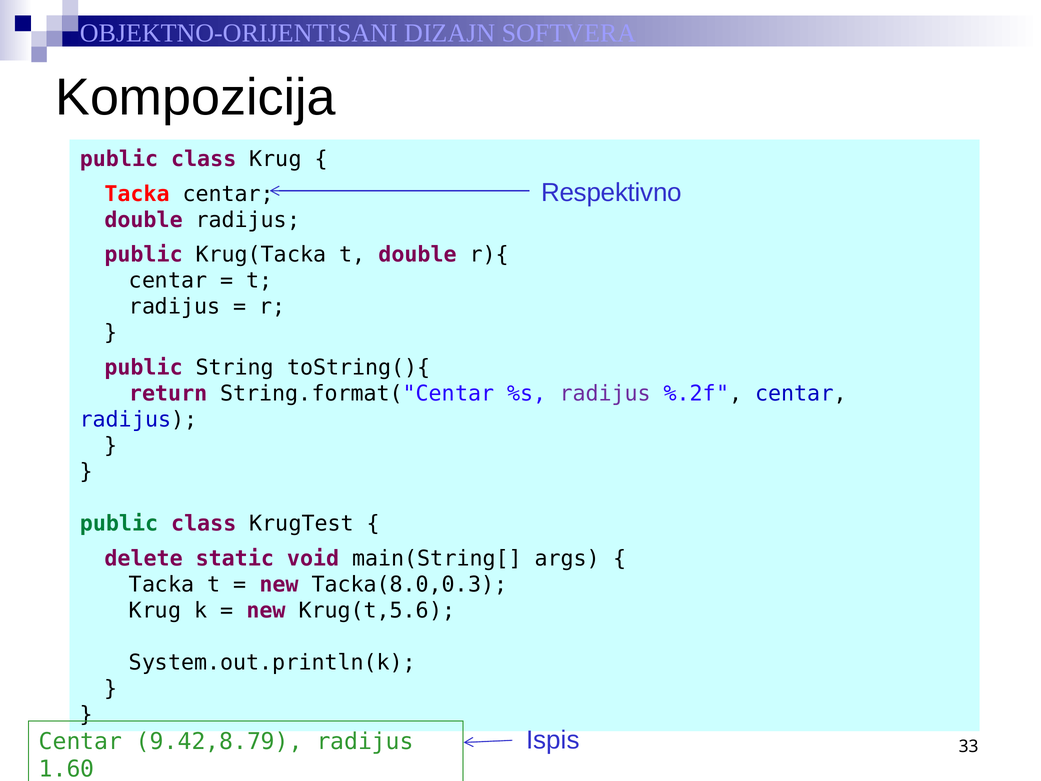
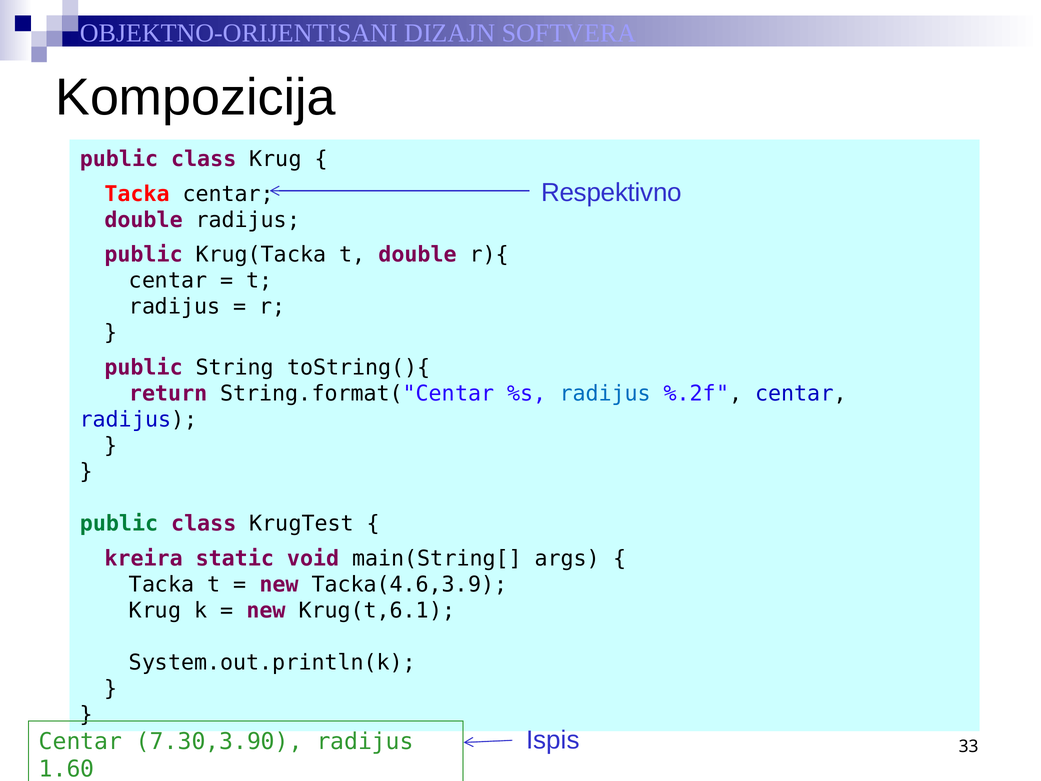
radijus at (605, 393) colour: purple -> blue
delete: delete -> kreira
Tacka(8.0,0.3: Tacka(8.0,0.3 -> Tacka(4.6,3.9
Krug(t,5.6: Krug(t,5.6 -> Krug(t,6.1
9.42,8.79: 9.42,8.79 -> 7.30,3.90
